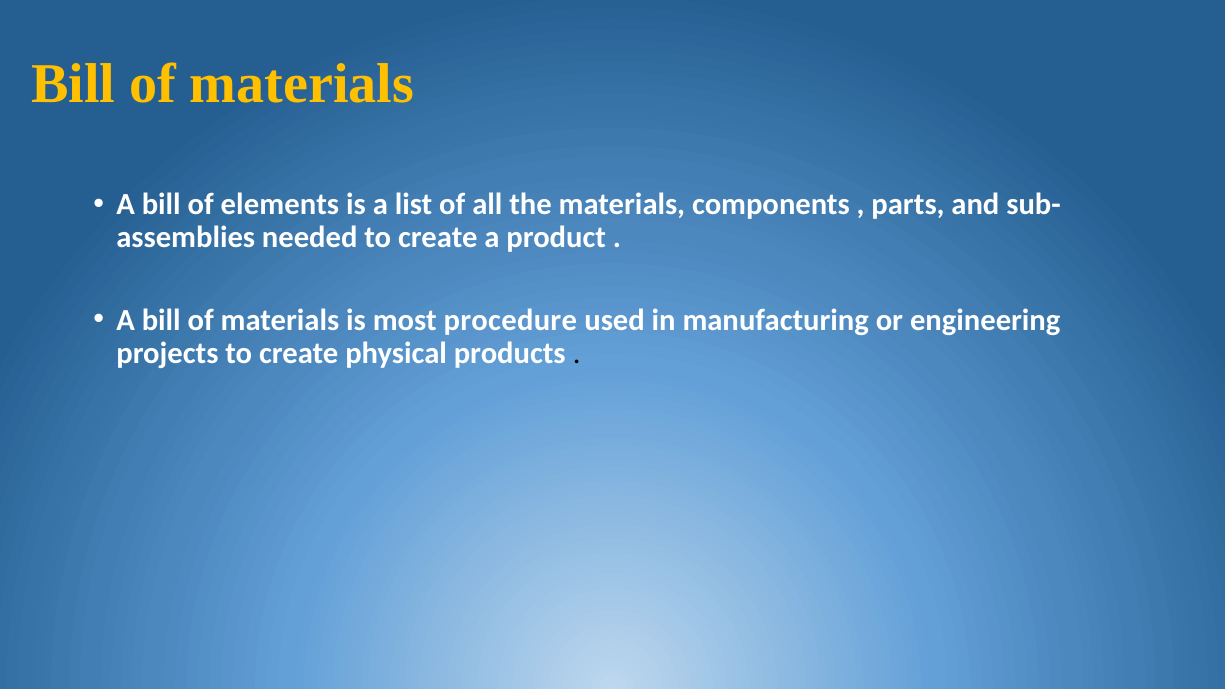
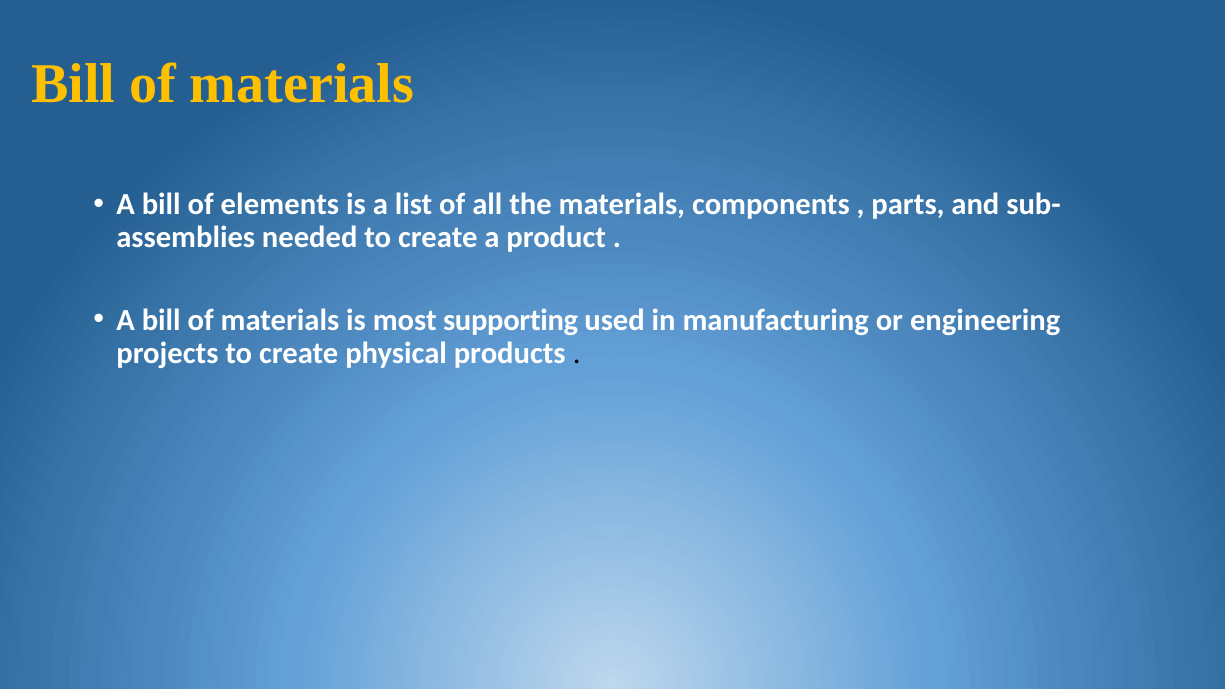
procedure: procedure -> supporting
